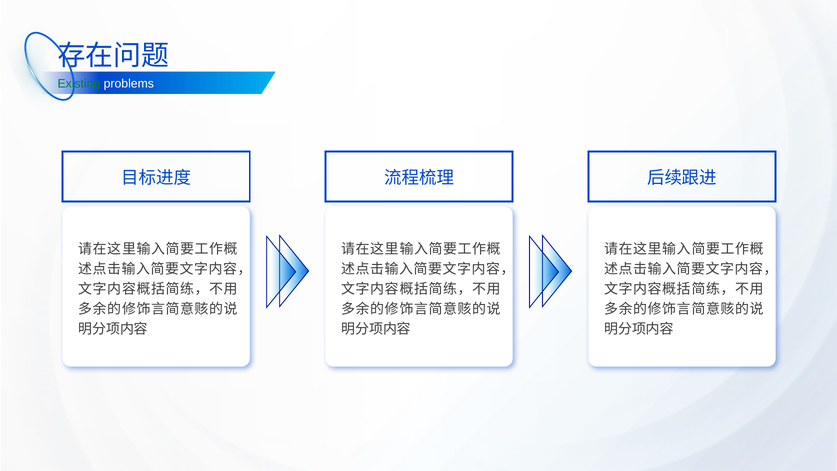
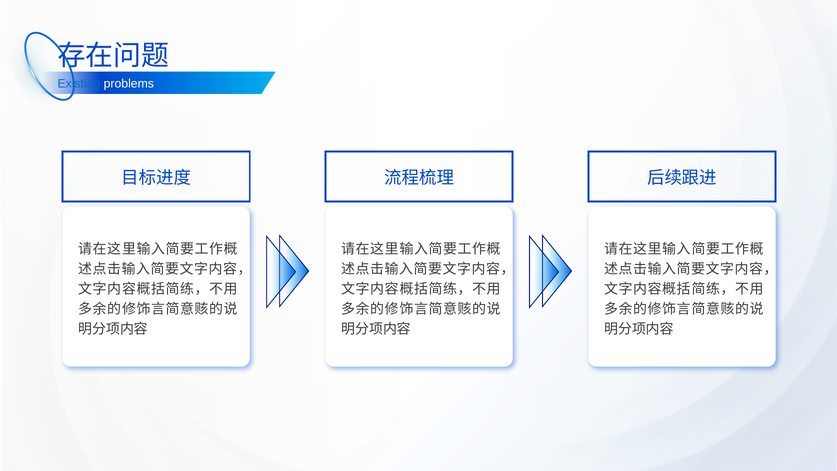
Existing colour: green -> blue
